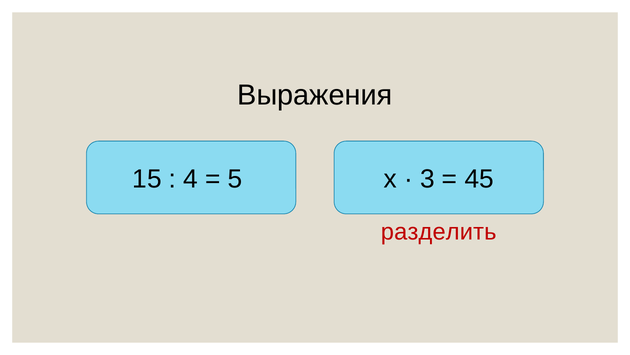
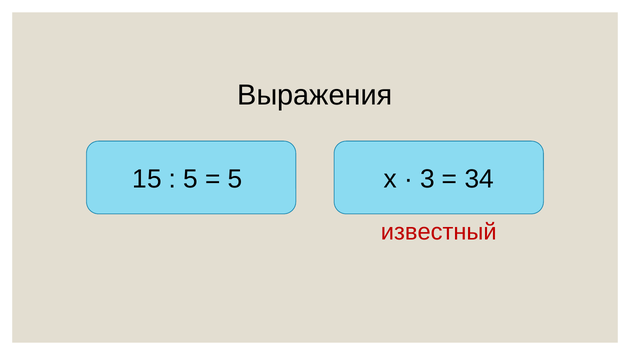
4 at (191, 179): 4 -> 5
45: 45 -> 34
разделить: разделить -> известный
